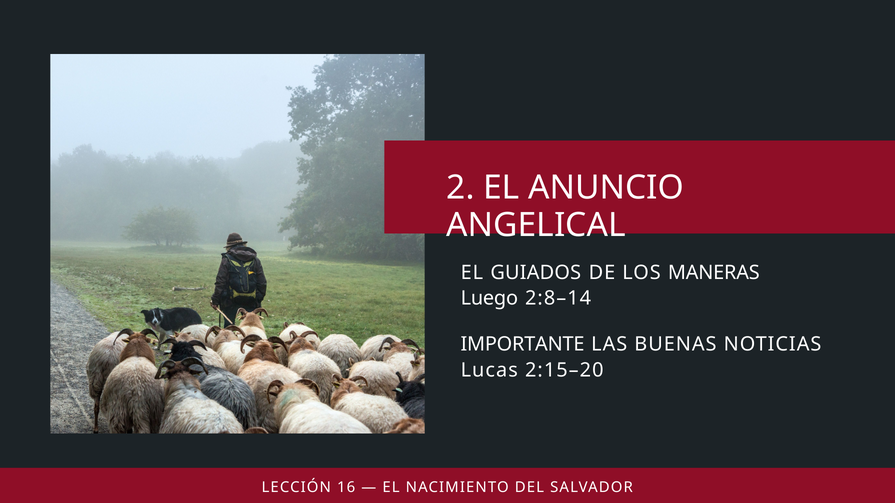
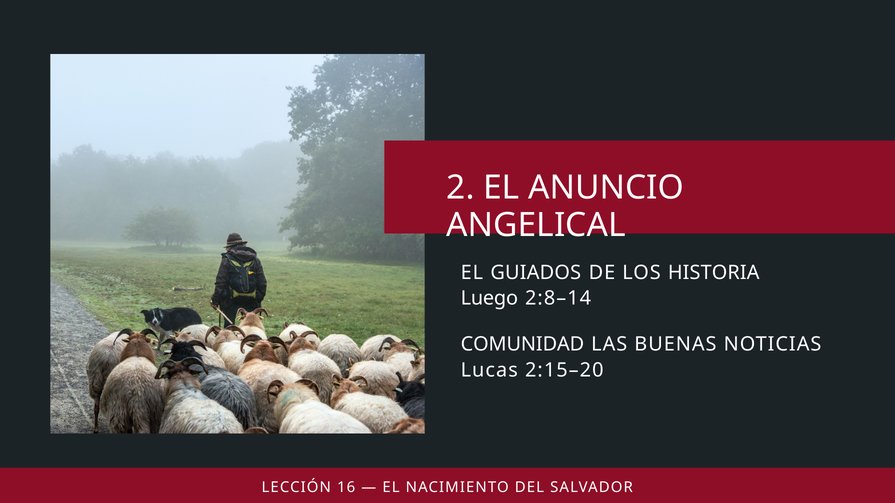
MANERAS: MANERAS -> HISTORIA
IMPORTANTE: IMPORTANTE -> COMUNIDAD
